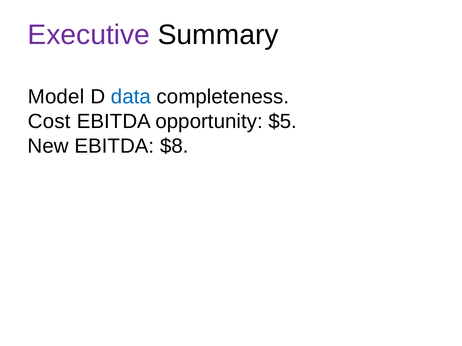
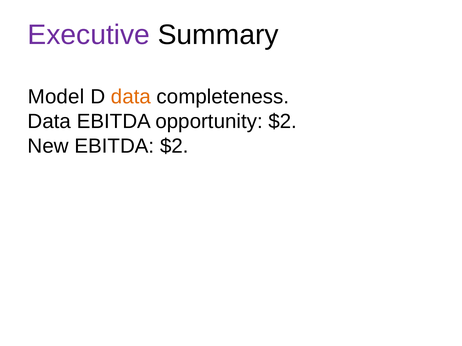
data at (131, 97) colour: blue -> orange
Cost at (49, 122): Cost -> Data
opportunity $5: $5 -> $2
EBITDA $8: $8 -> $2
